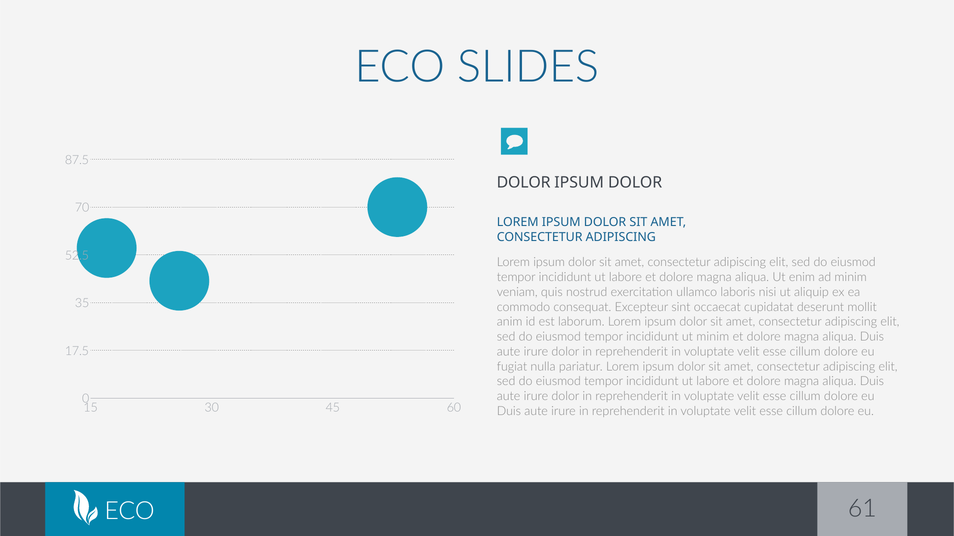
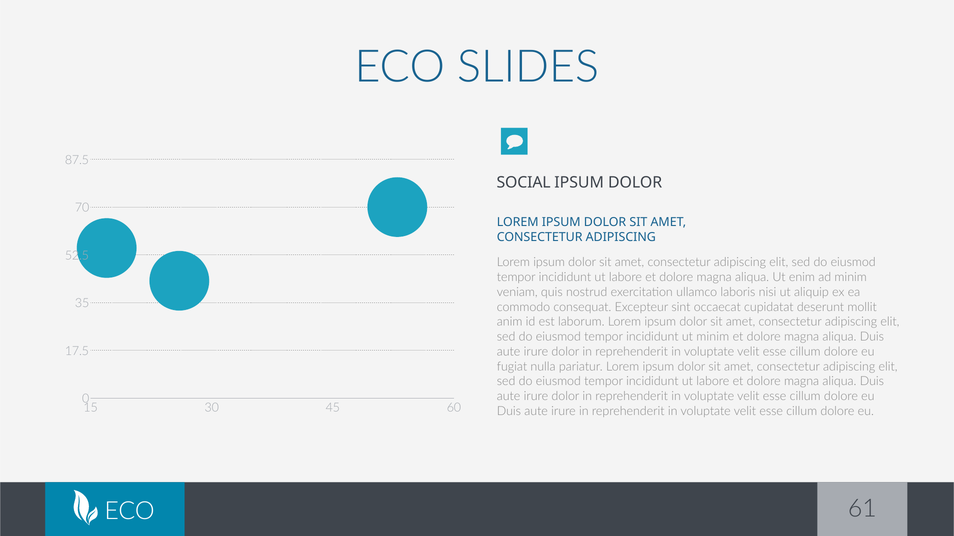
DOLOR at (524, 183): DOLOR -> SOCIAL
